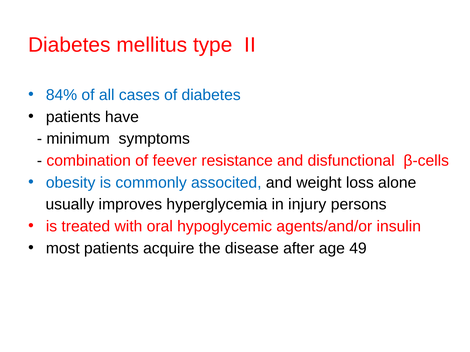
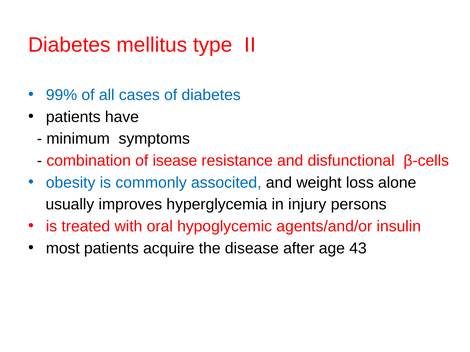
84%: 84% -> 99%
feever: feever -> isease
49: 49 -> 43
